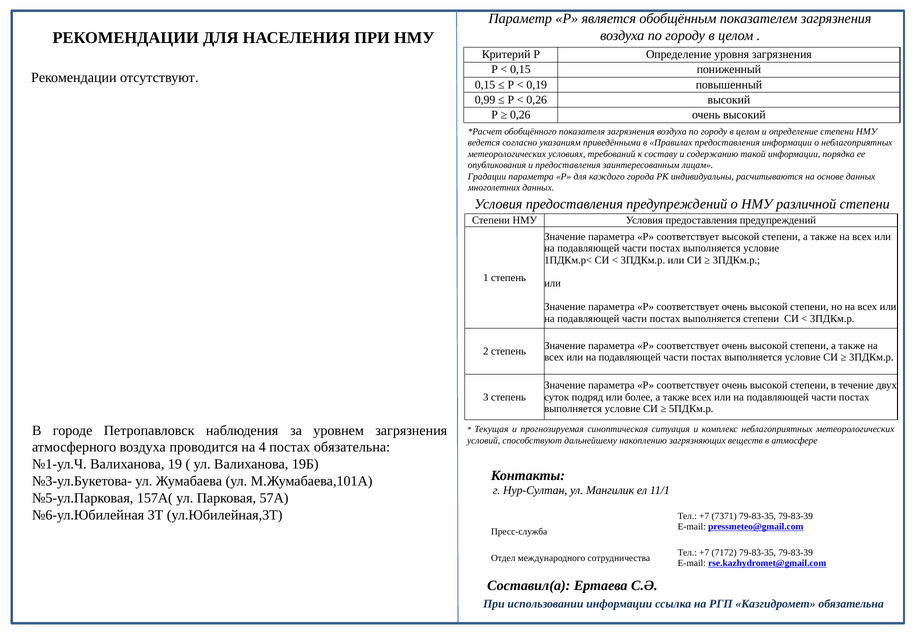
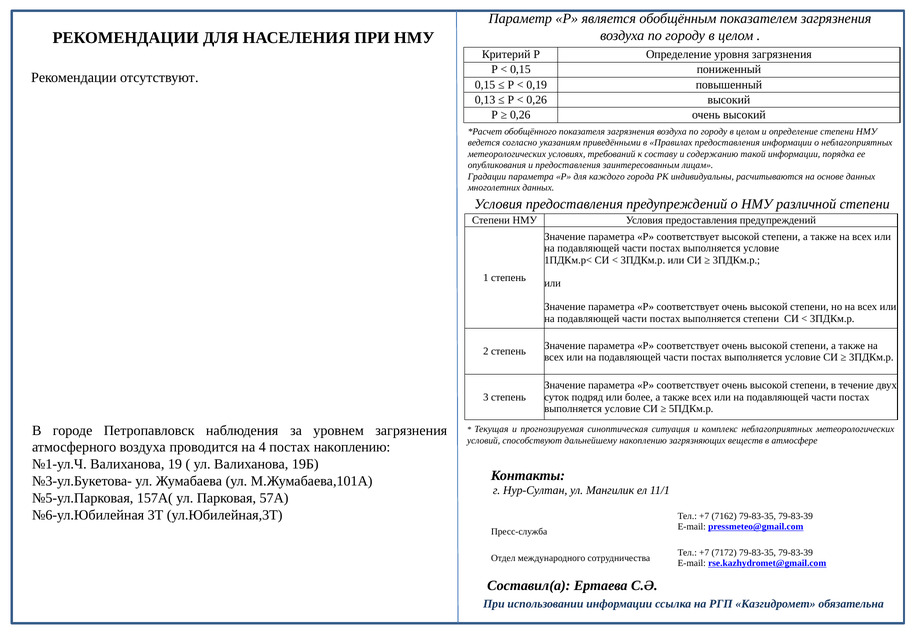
0,99: 0,99 -> 0,13
постах обязательна: обязательна -> накоплению
7371: 7371 -> 7162
